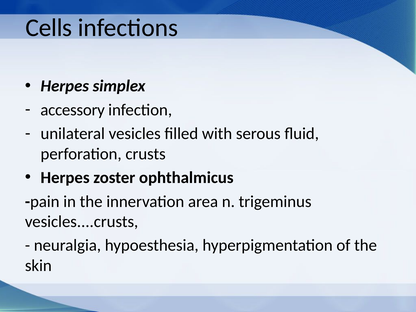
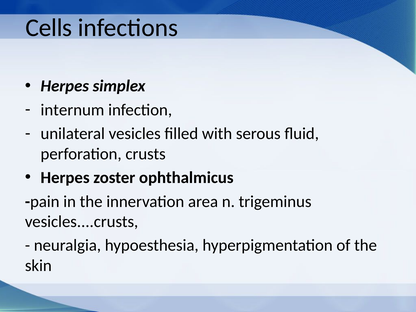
accessory: accessory -> internum
